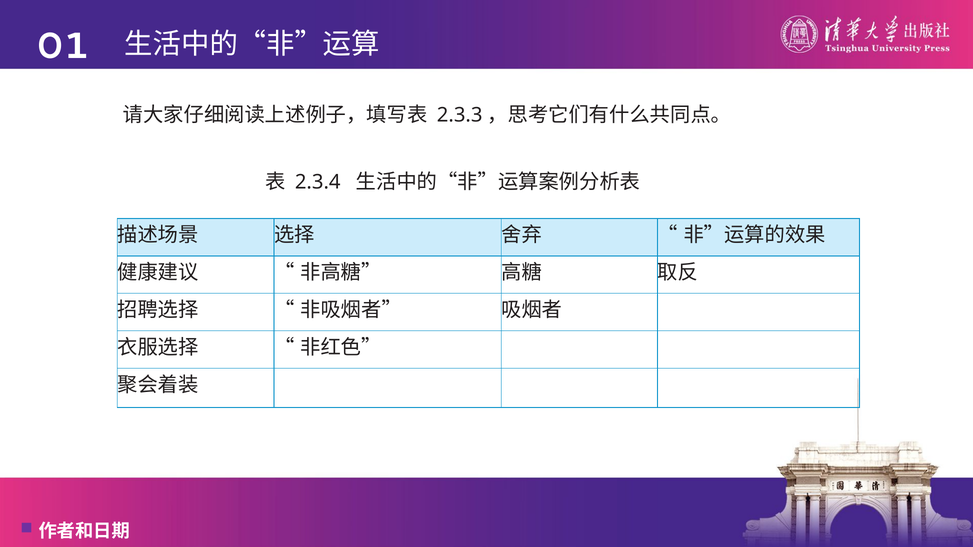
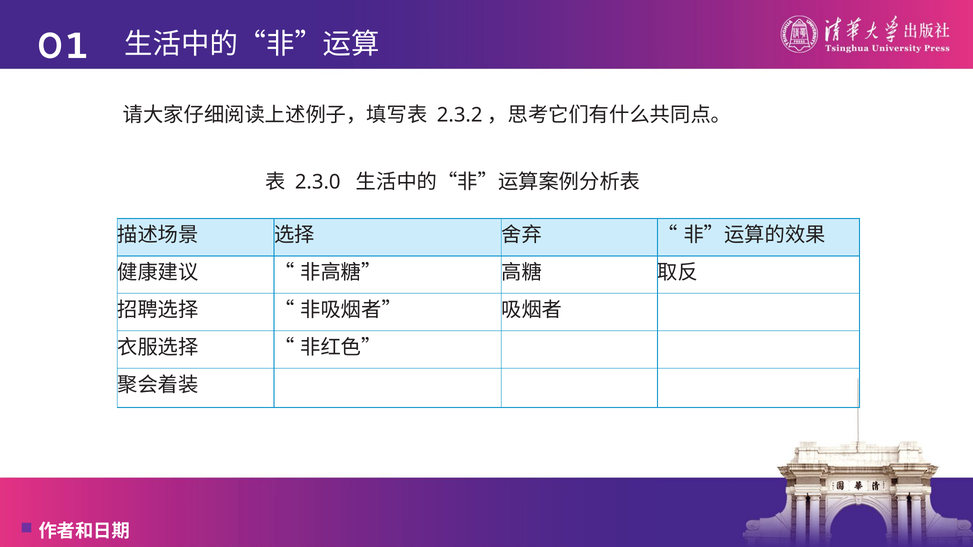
2.3.3: 2.3.3 -> 2.3.2
2.3.4: 2.3.4 -> 2.3.0
